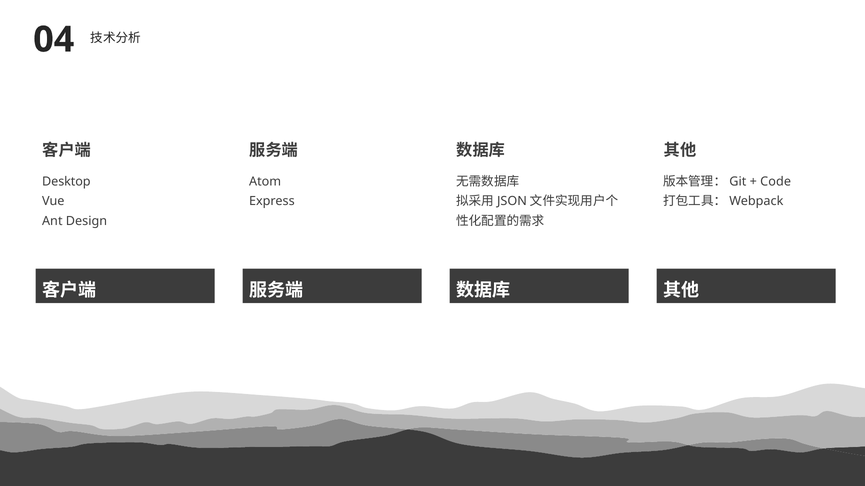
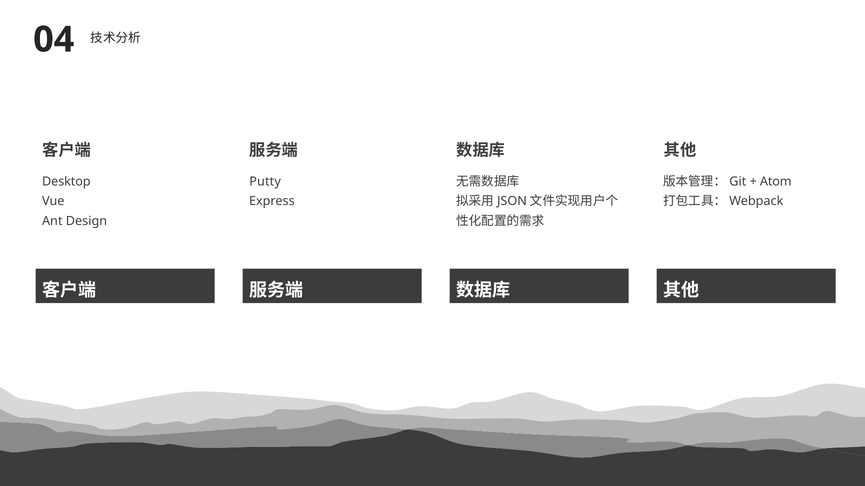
Code: Code -> Atom
Atom: Atom -> Putty
